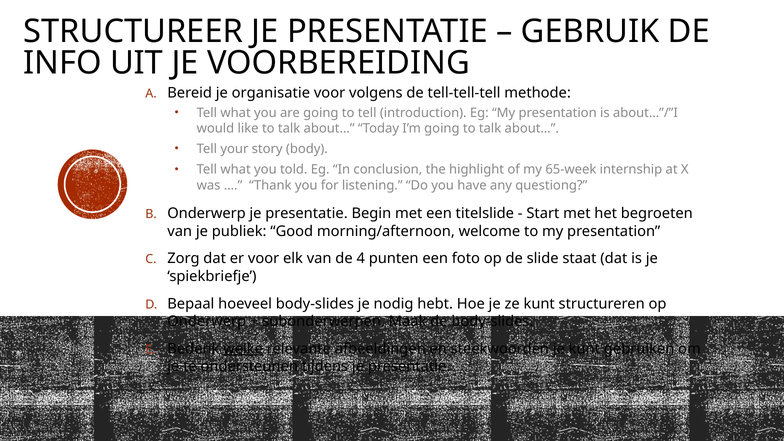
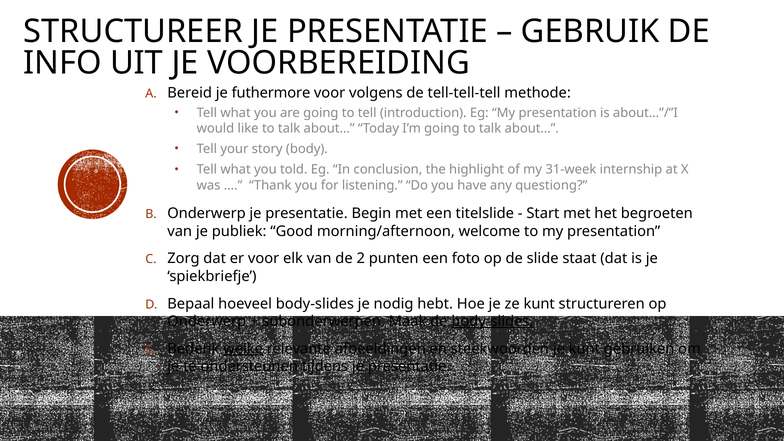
organisatie: organisatie -> futhermore
65-week: 65-week -> 31-week
4: 4 -> 2
body-slides at (492, 321) underline: none -> present
